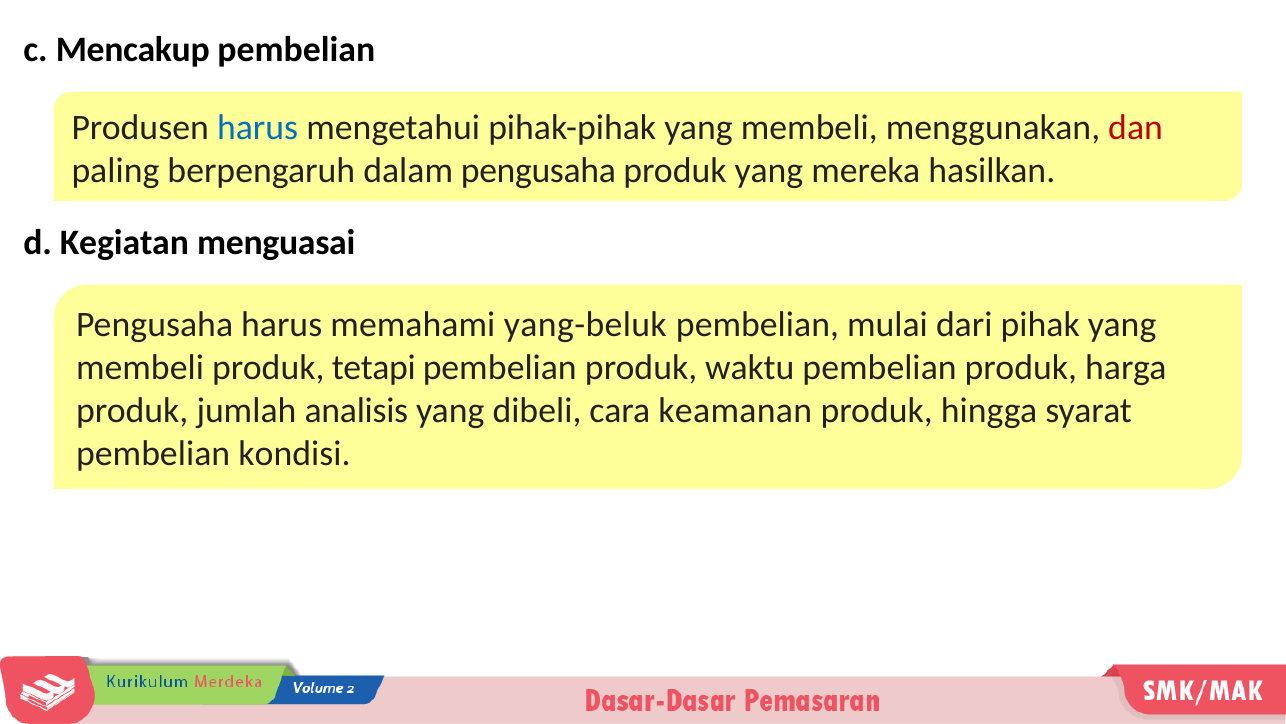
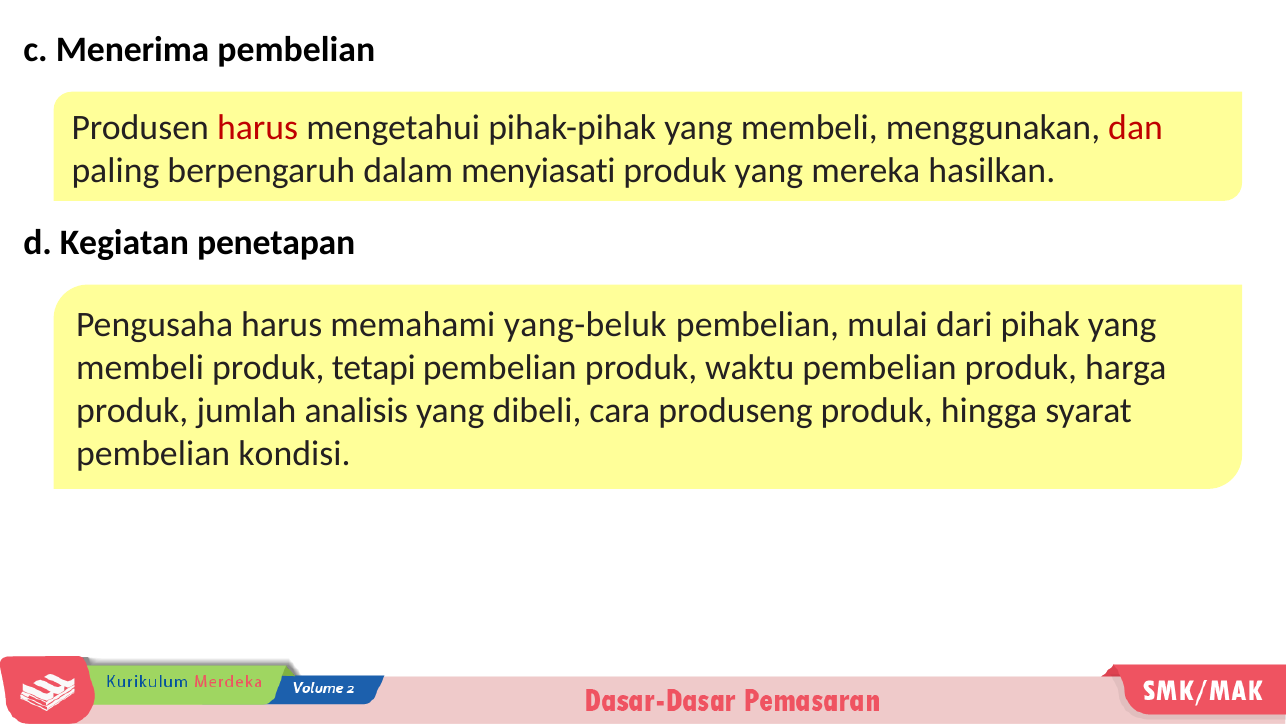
Mencakup: Mencakup -> Menerima
harus at (258, 127) colour: blue -> red
dalam pengusaha: pengusaha -> menyiasati
menguasai: menguasai -> penetapan
keamanan: keamanan -> produseng
